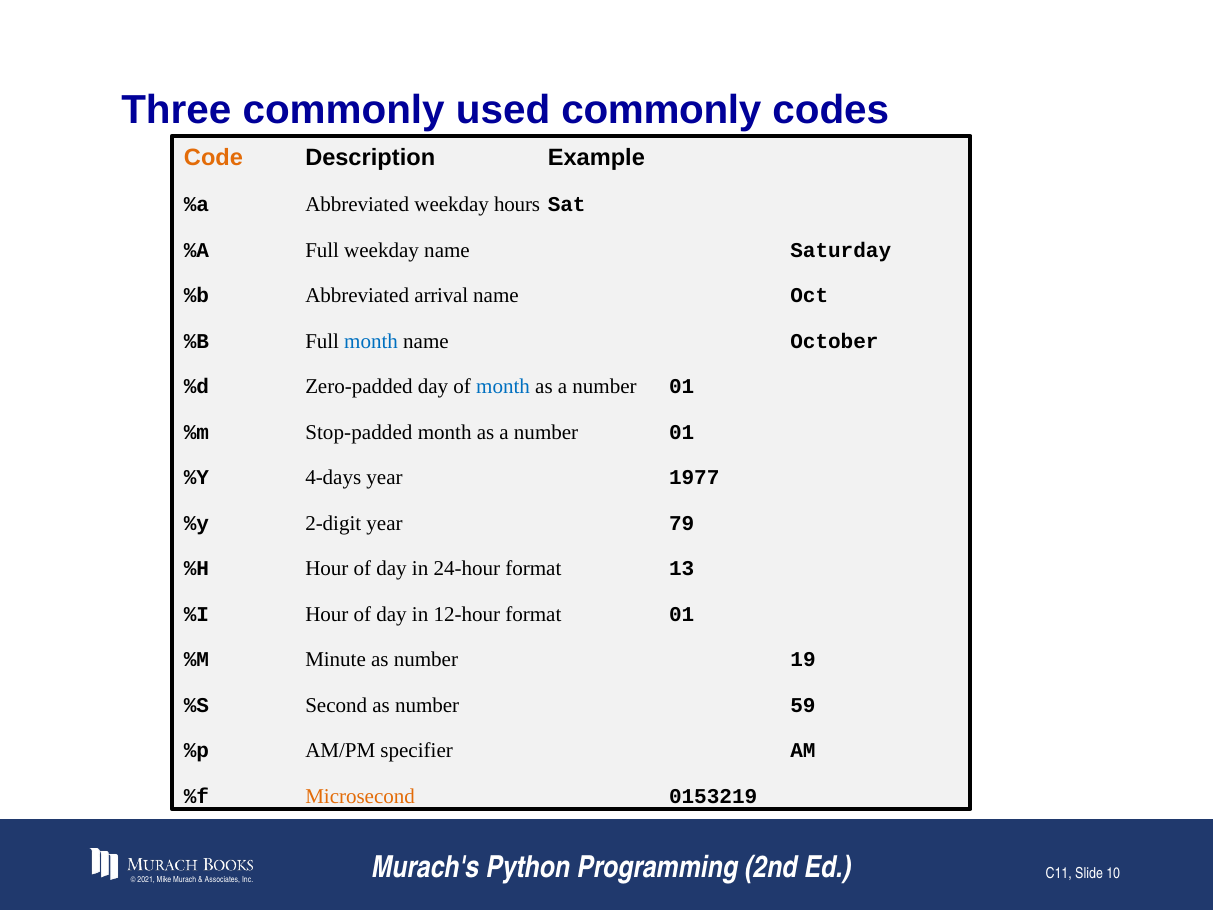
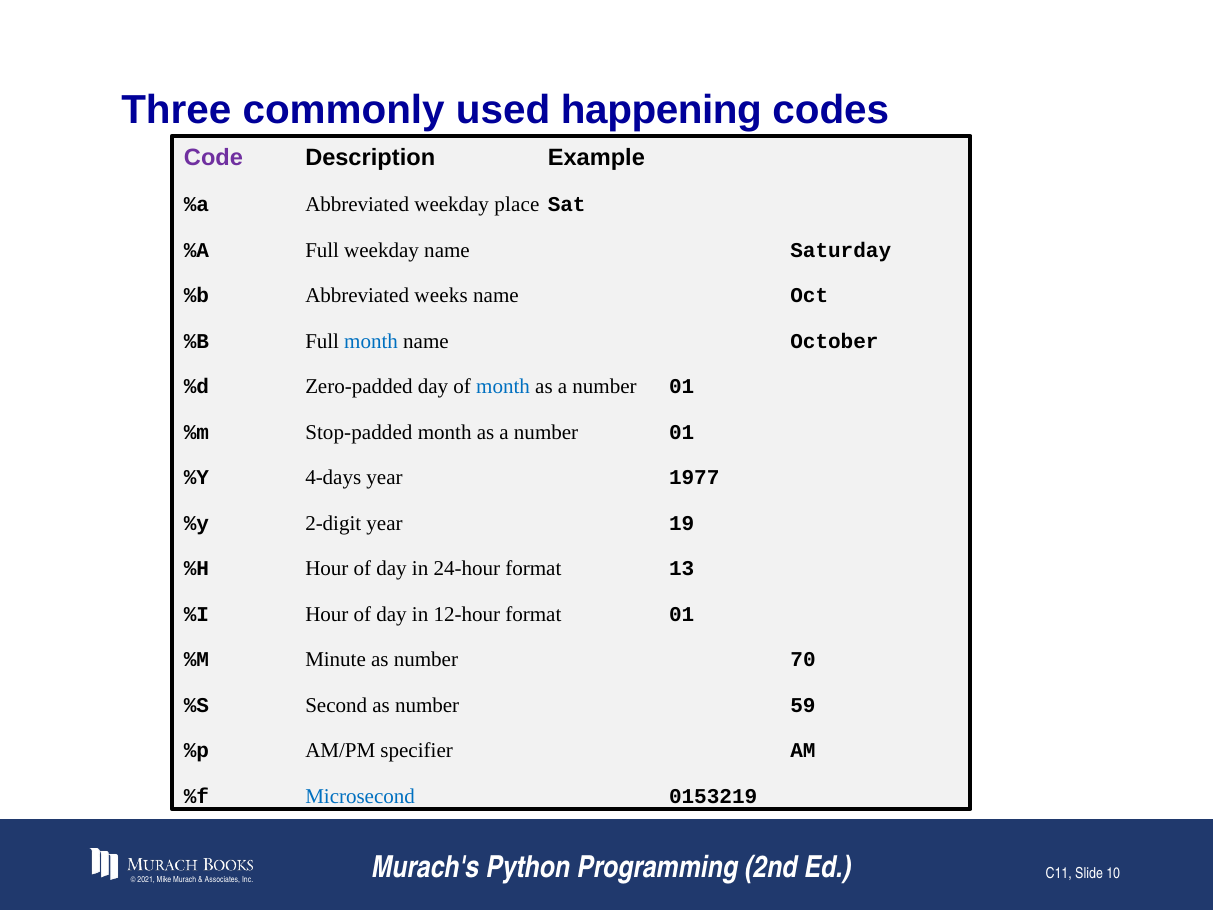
used commonly: commonly -> happening
Code colour: orange -> purple
hours: hours -> place
arrival: arrival -> weeks
79: 79 -> 19
19: 19 -> 70
Microsecond colour: orange -> blue
